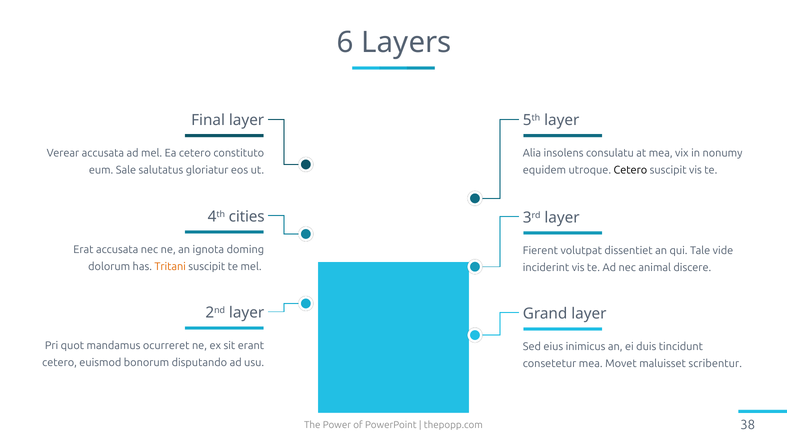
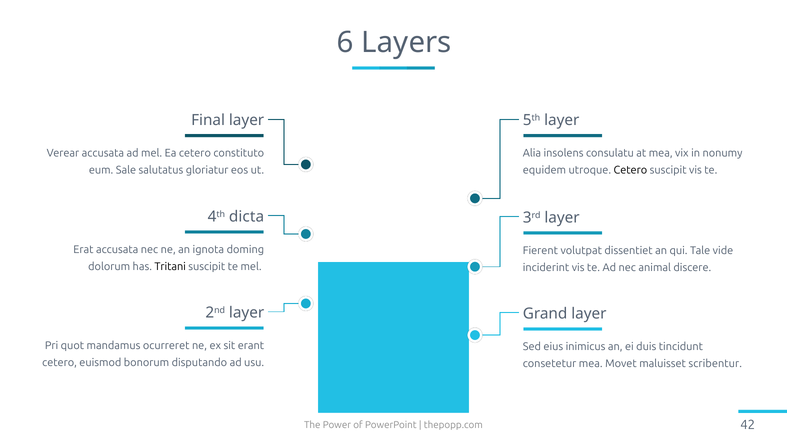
cities: cities -> dicta
Tritani colour: orange -> black
38: 38 -> 42
